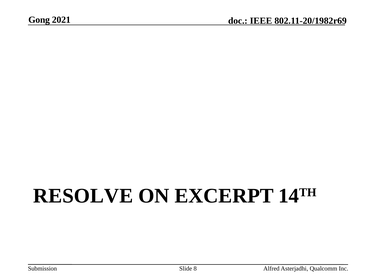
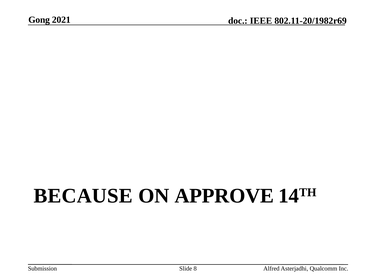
RESOLVE: RESOLVE -> BECAUSE
EXCERPT: EXCERPT -> APPROVE
